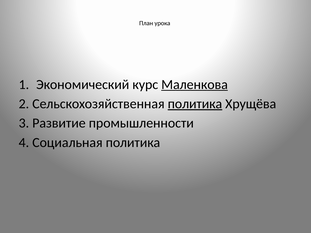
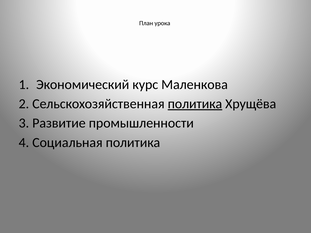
Маленкова underline: present -> none
